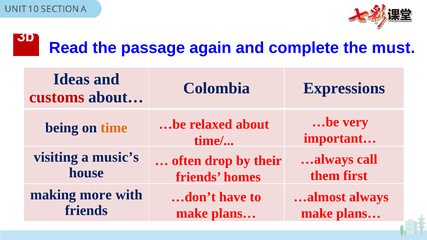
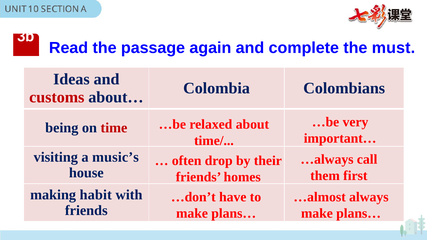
Expressions: Expressions -> Colombians
time colour: orange -> red
more: more -> habit
